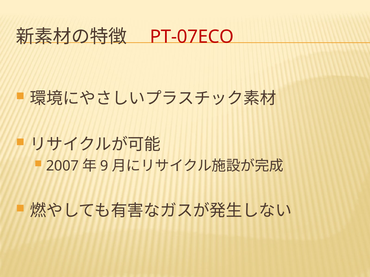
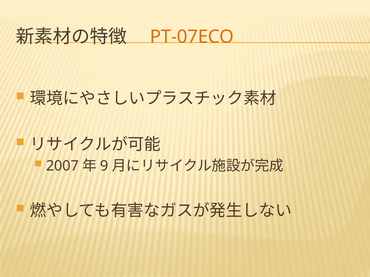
PT-07ECO colour: red -> orange
